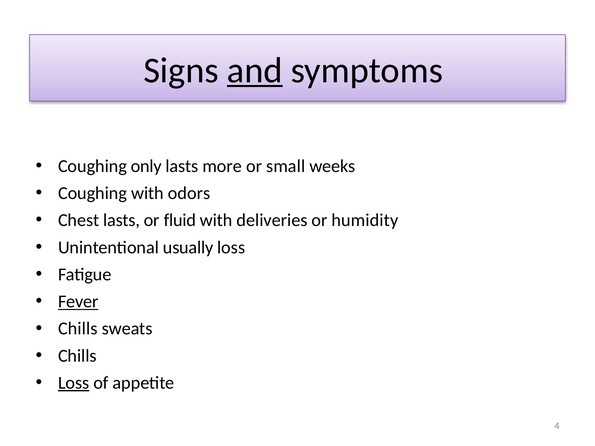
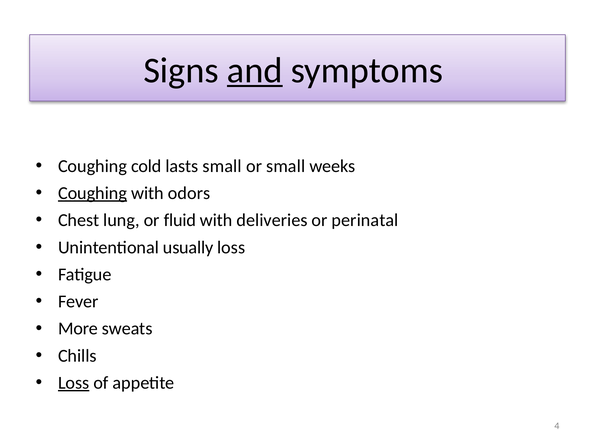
only: only -> cold
lasts more: more -> small
Coughing at (93, 193) underline: none -> present
Chest lasts: lasts -> lung
humidity: humidity -> perinatal
Fever underline: present -> none
Chills at (78, 329): Chills -> More
